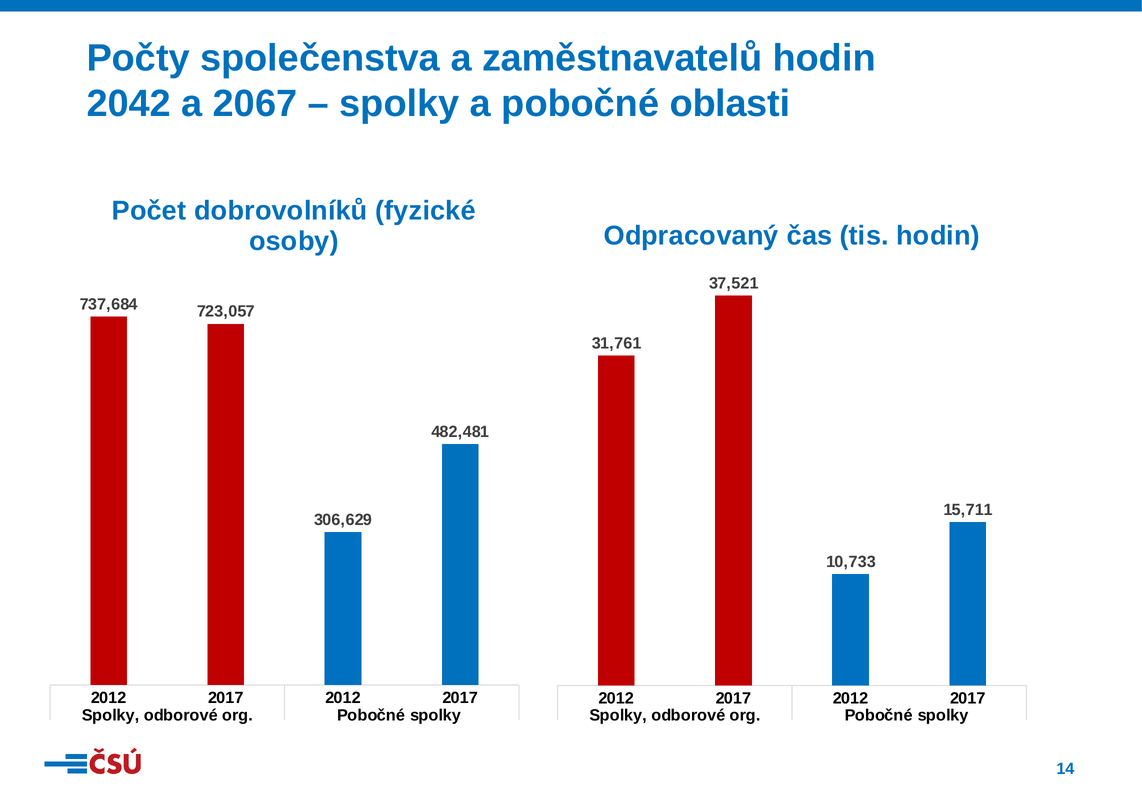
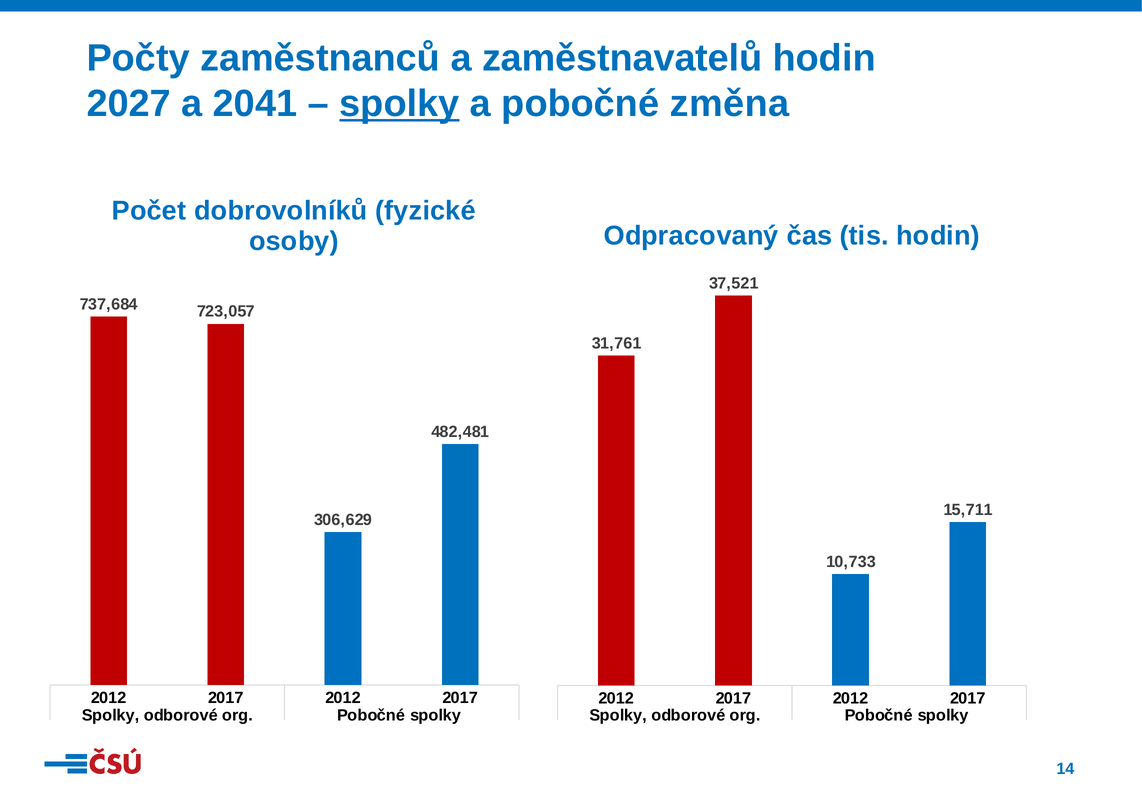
společenstva: společenstva -> zaměstnanců
2042: 2042 -> 2027
2067: 2067 -> 2041
spolky at (399, 104) underline: none -> present
oblasti: oblasti -> změna
